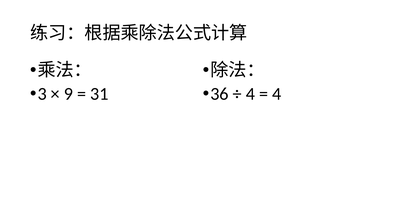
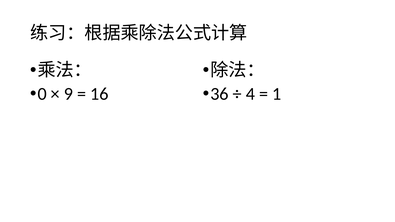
3: 3 -> 0
31: 31 -> 16
4 at (277, 94): 4 -> 1
